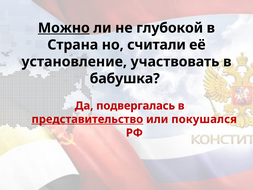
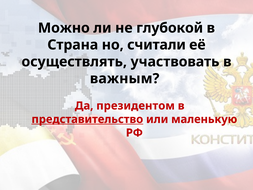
Можно underline: present -> none
установление: установление -> осуществлять
бабушка: бабушка -> важным
подвергалась: подвергалась -> президентом
покушался: покушался -> маленькую
